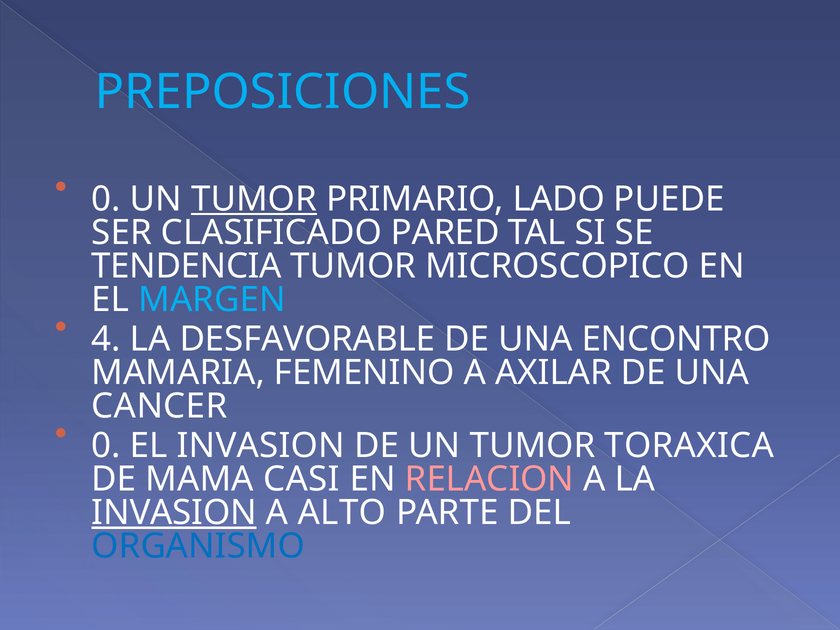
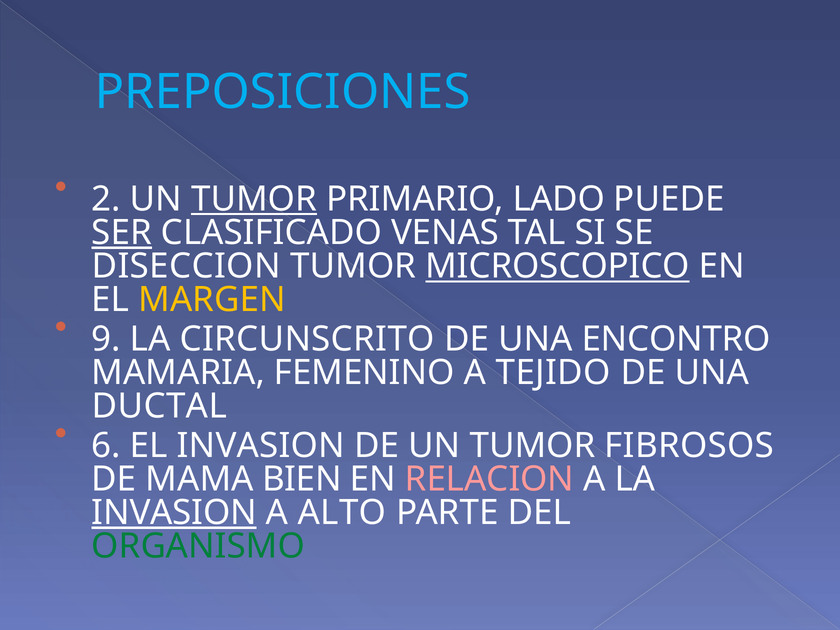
0 at (106, 199): 0 -> 2
SER underline: none -> present
PARED: PARED -> VENAS
TENDENCIA: TENDENCIA -> DISECCION
MICROSCOPICO underline: none -> present
MARGEN colour: light blue -> yellow
4: 4 -> 9
DESFAVORABLE: DESFAVORABLE -> CIRCUNSCRITO
AXILAR: AXILAR -> TEJIDO
CANCER: CANCER -> DUCTAL
0 at (106, 446): 0 -> 6
TORAXICA: TORAXICA -> FIBROSOS
CASI: CASI -> BIEN
ORGANISMO colour: blue -> green
